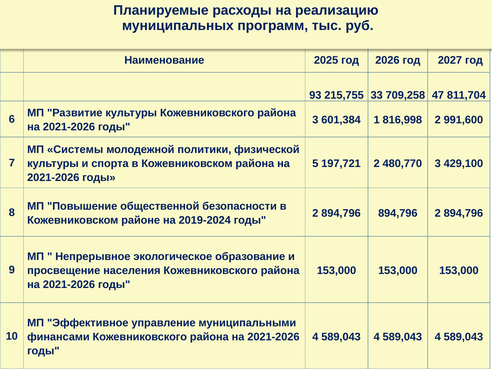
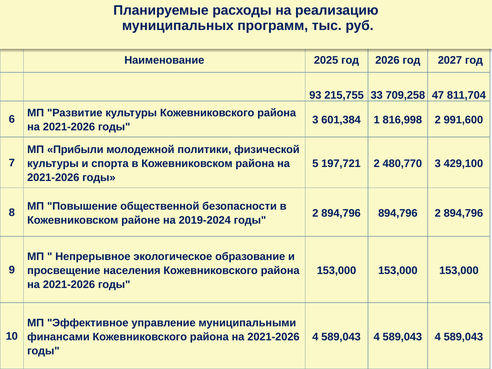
Системы: Системы -> Прибыли
